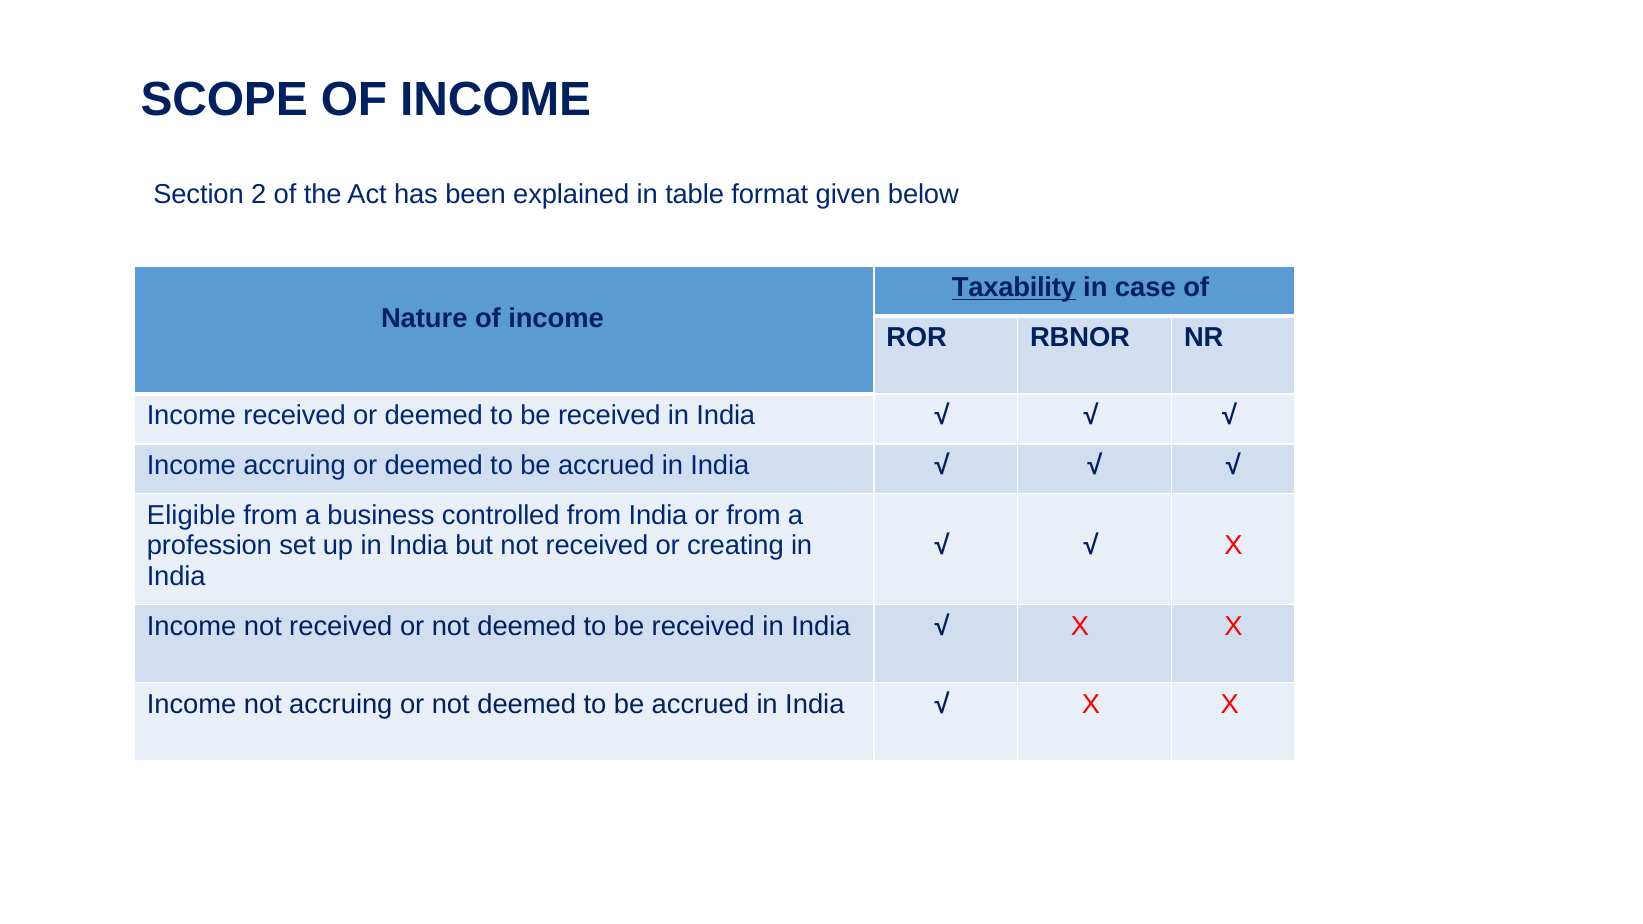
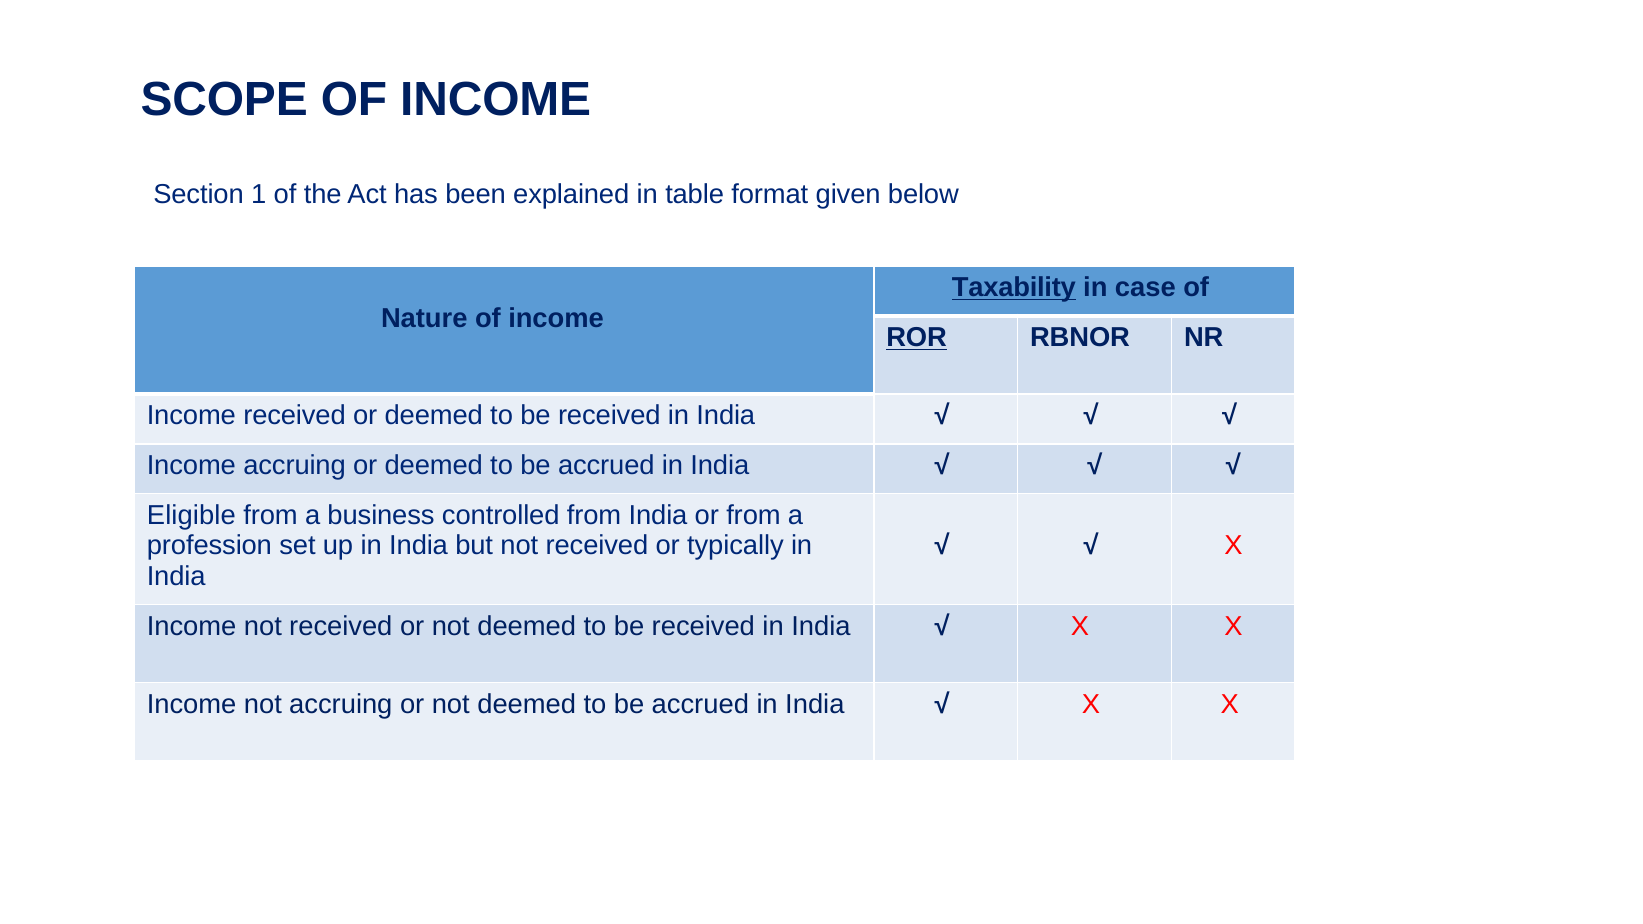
2: 2 -> 1
ROR underline: none -> present
creating: creating -> typically
